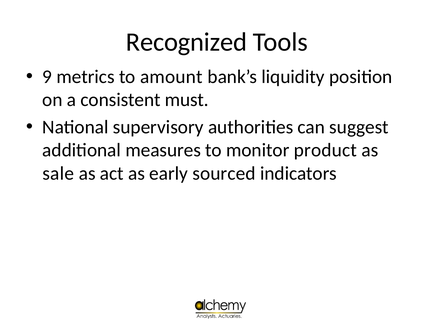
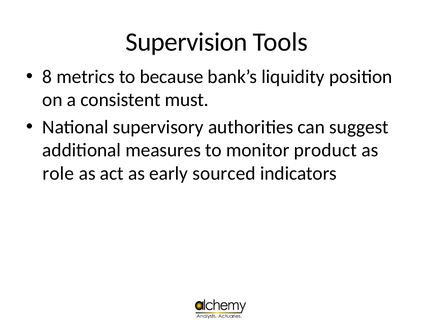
Recognized: Recognized -> Supervision
9: 9 -> 8
amount: amount -> because
sale: sale -> role
